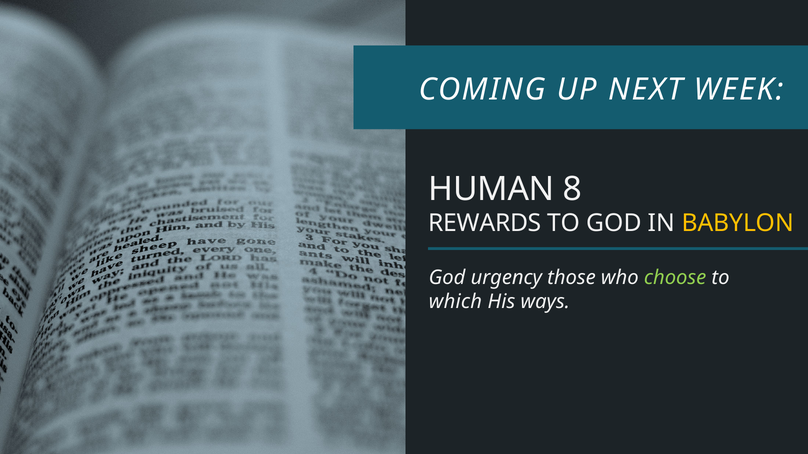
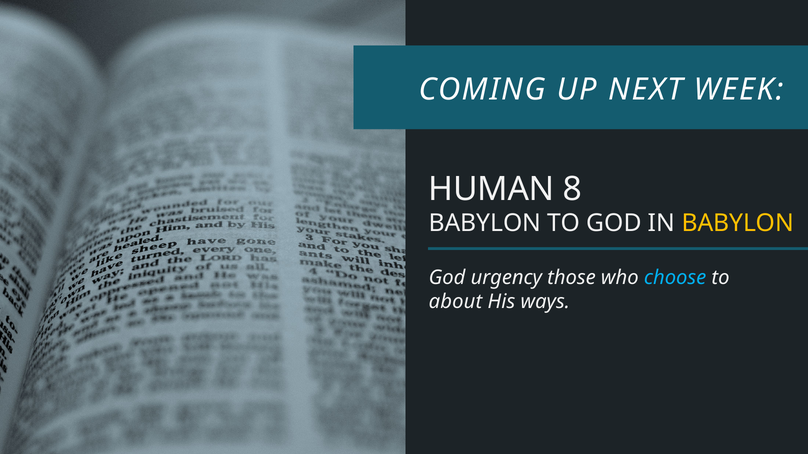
REWARDS at (485, 224): REWARDS -> BABYLON
choose colour: light green -> light blue
which: which -> about
